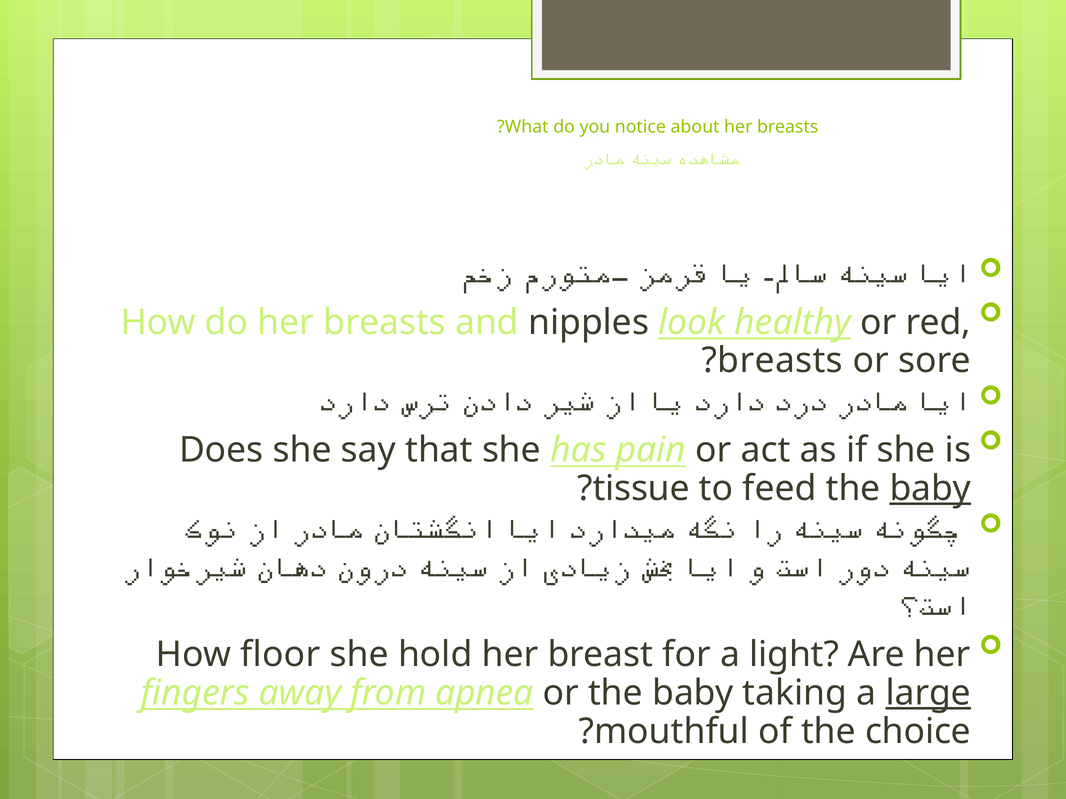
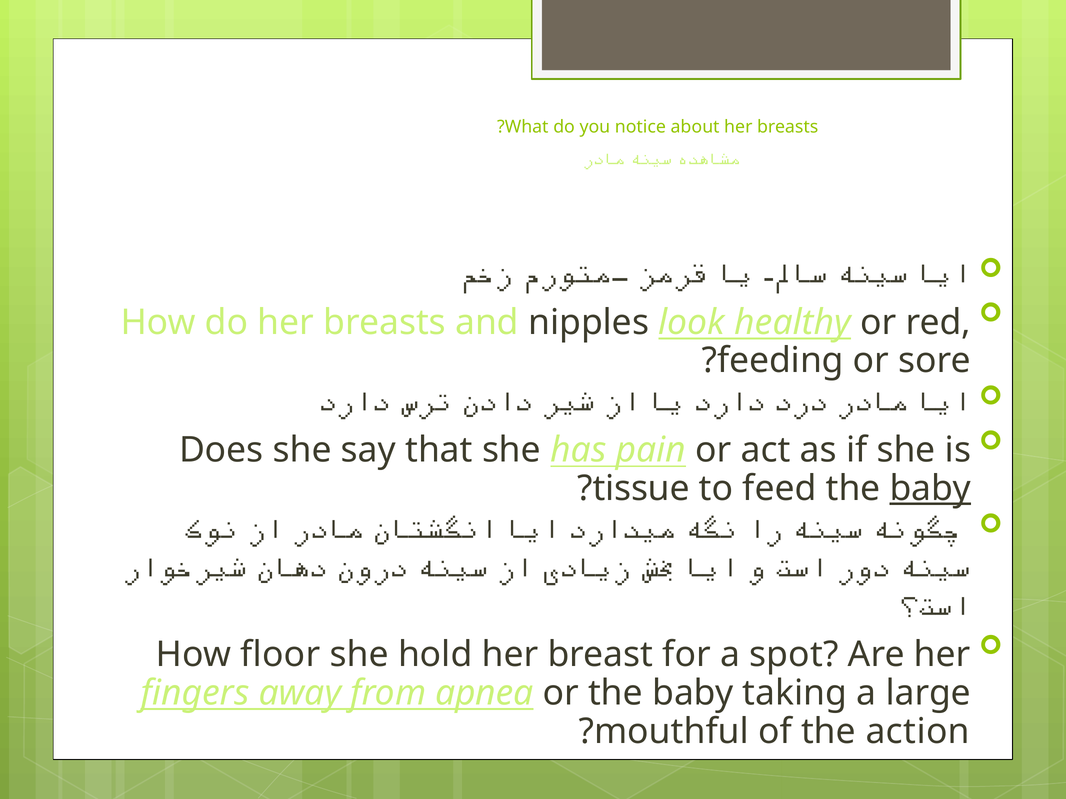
breasts at (780, 361): breasts -> feeding
light: light -> spot
large underline: present -> none
choice: choice -> action
